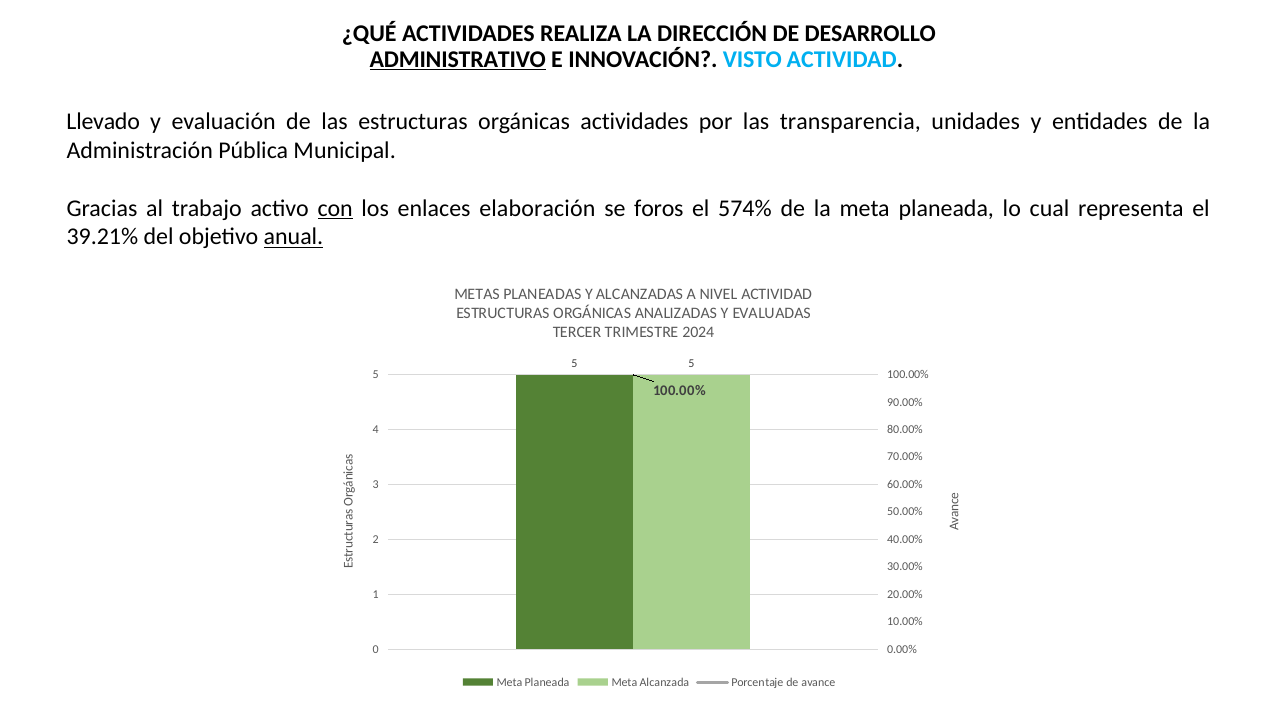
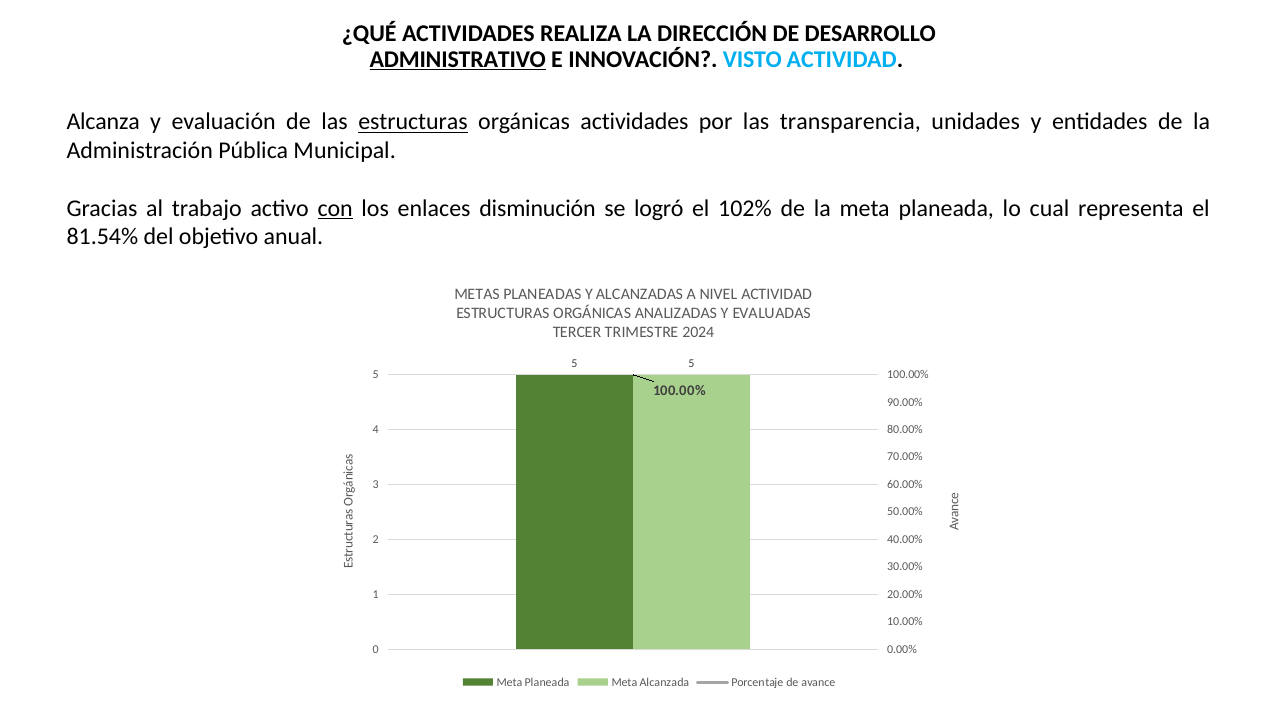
Llevado: Llevado -> Alcanza
estructuras at (413, 122) underline: none -> present
elaboración: elaboración -> disminución
foros: foros -> logró
574%: 574% -> 102%
39.21%: 39.21% -> 81.54%
anual underline: present -> none
